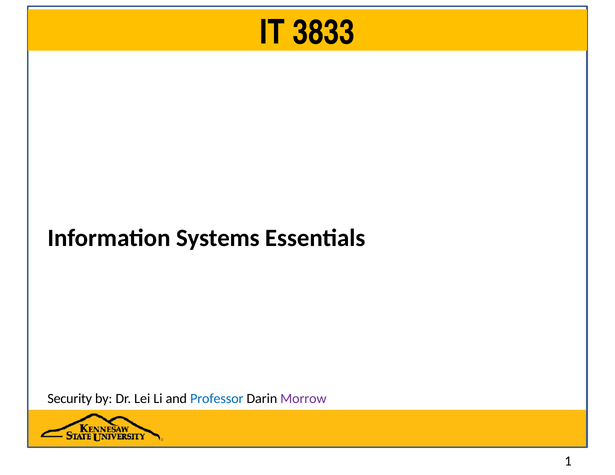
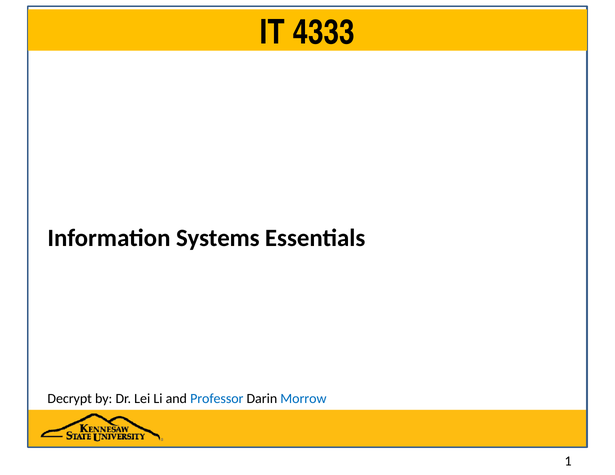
3833: 3833 -> 4333
Security: Security -> Decrypt
Morrow colour: purple -> blue
